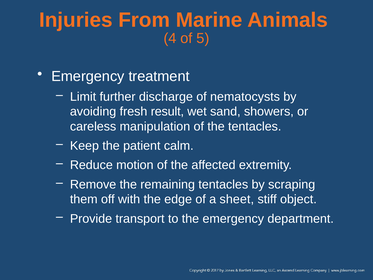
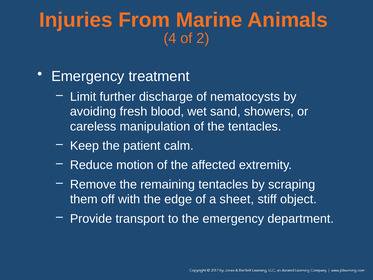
5: 5 -> 2
result: result -> blood
